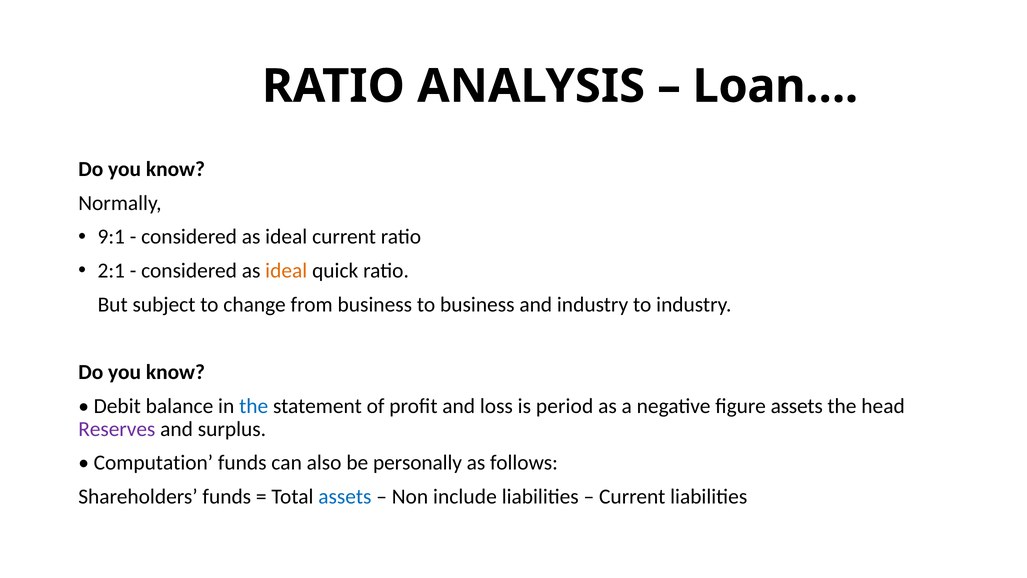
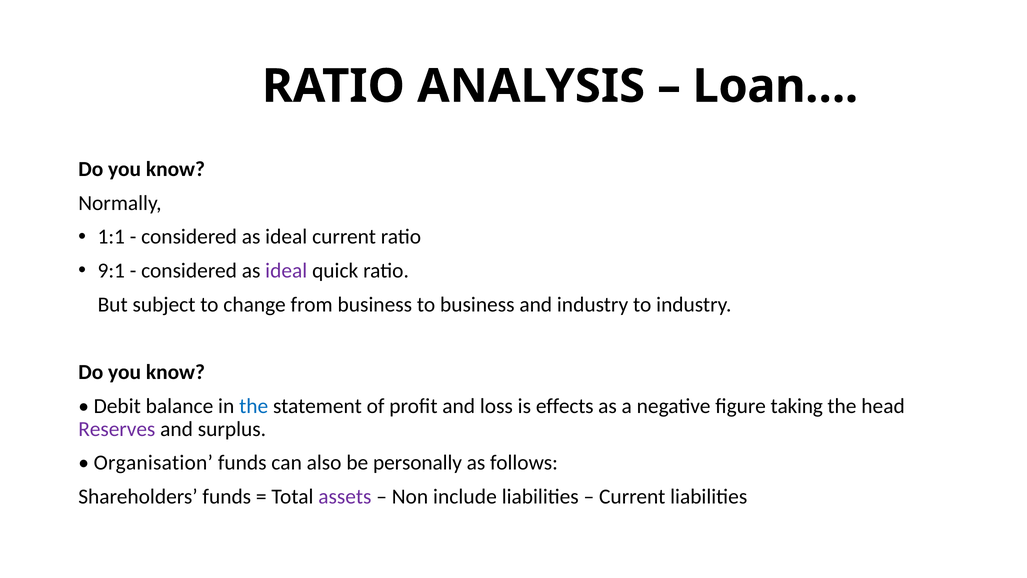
9:1: 9:1 -> 1:1
2:1: 2:1 -> 9:1
ideal at (286, 270) colour: orange -> purple
period: period -> effects
figure assets: assets -> taking
Computation: Computation -> Organisation
assets at (345, 496) colour: blue -> purple
